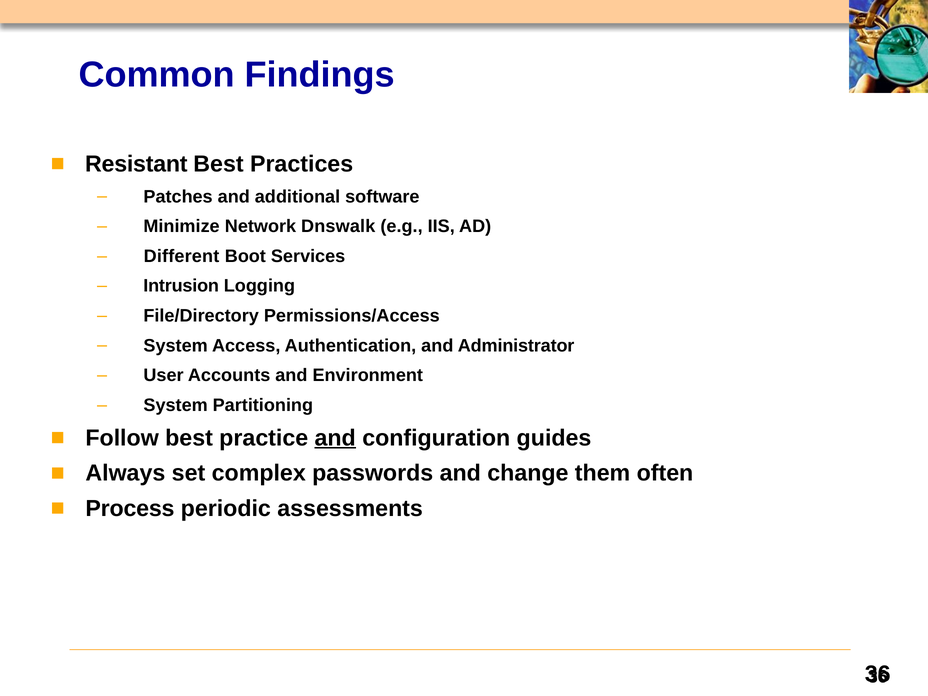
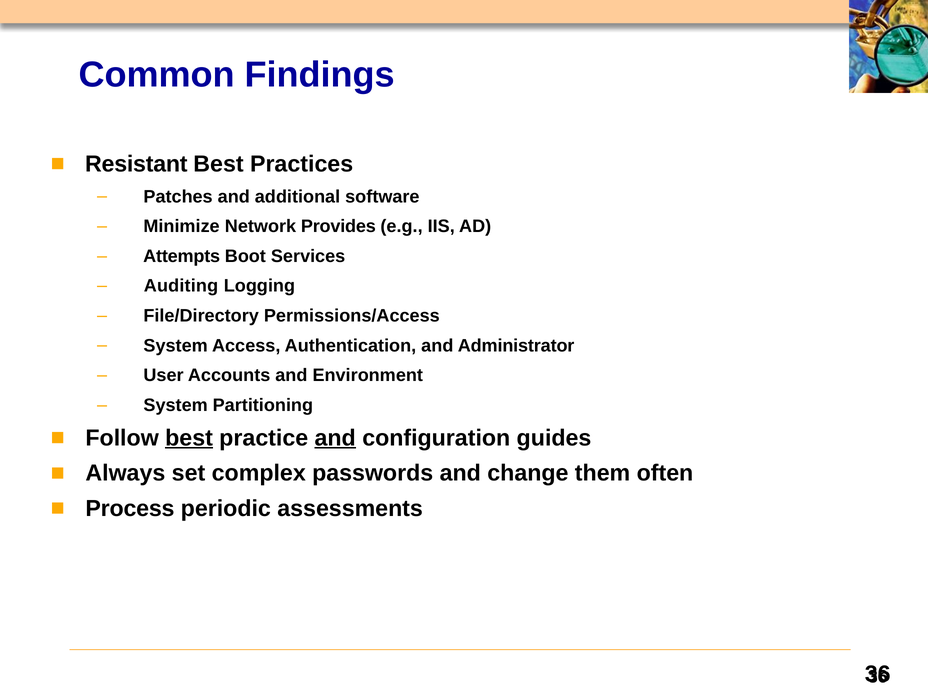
Dnswalk: Dnswalk -> Provides
Different: Different -> Attempts
Intrusion: Intrusion -> Auditing
best at (189, 438) underline: none -> present
